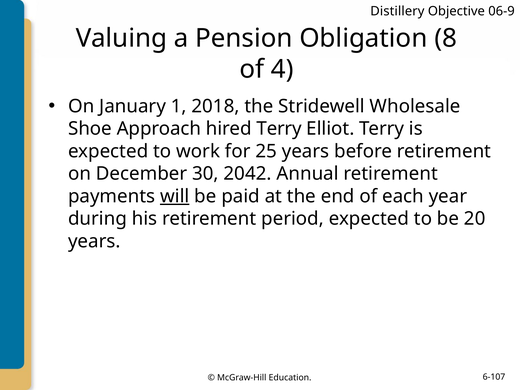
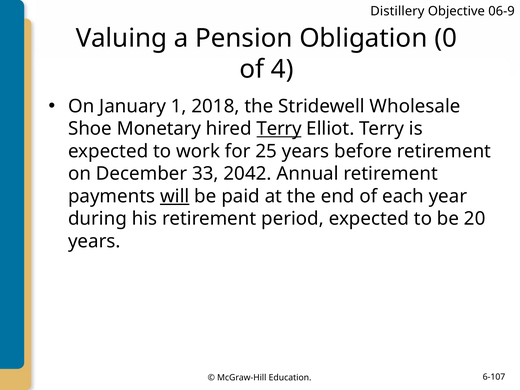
8: 8 -> 0
Approach: Approach -> Monetary
Terry at (279, 129) underline: none -> present
30: 30 -> 33
